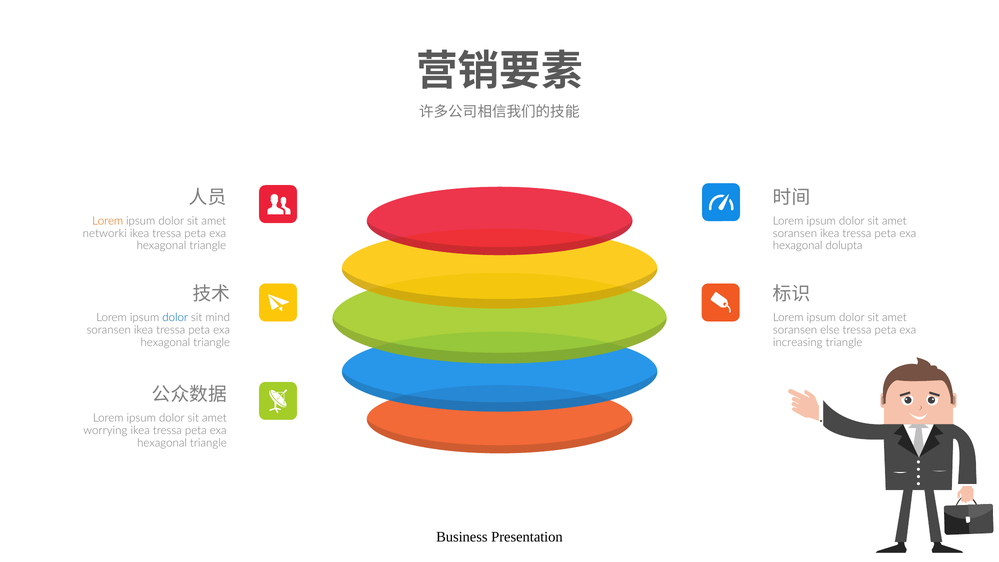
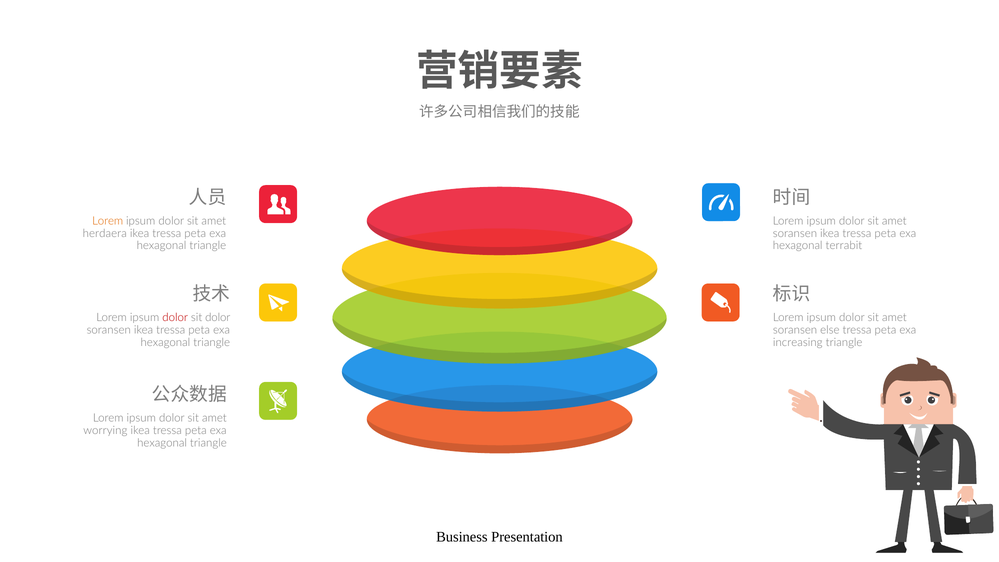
networki: networki -> herdaera
dolupta: dolupta -> terrabit
dolor at (175, 317) colour: blue -> red
sit mind: mind -> dolor
